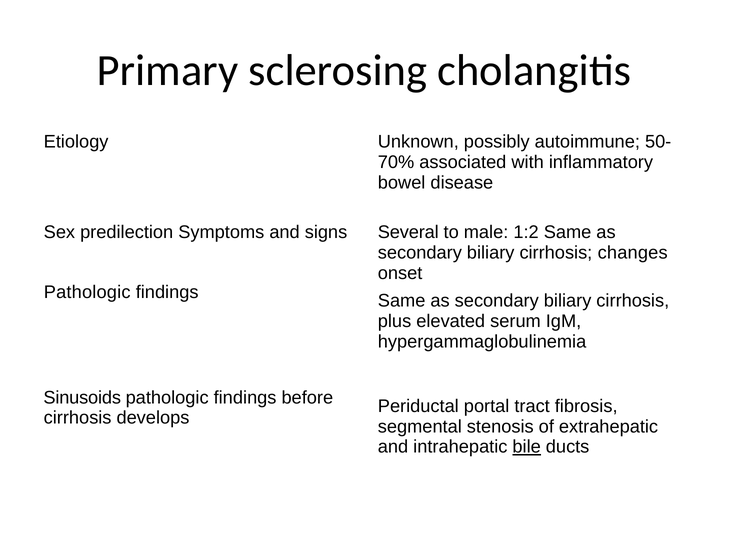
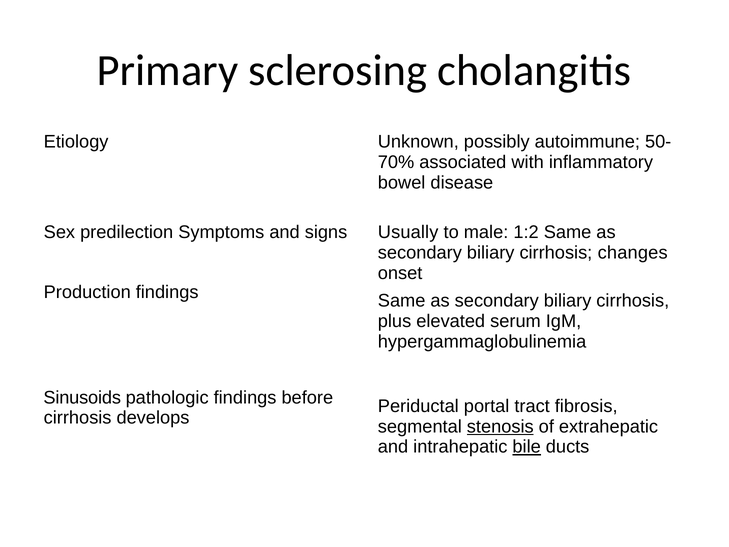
Several: Several -> Usually
Pathologic at (87, 292): Pathologic -> Production
stenosis underline: none -> present
